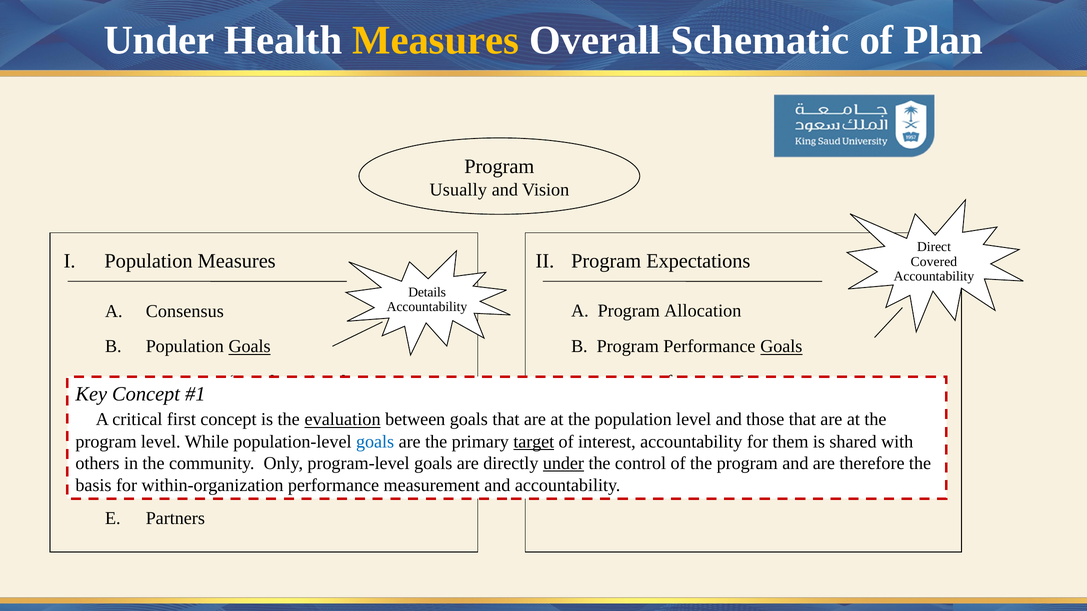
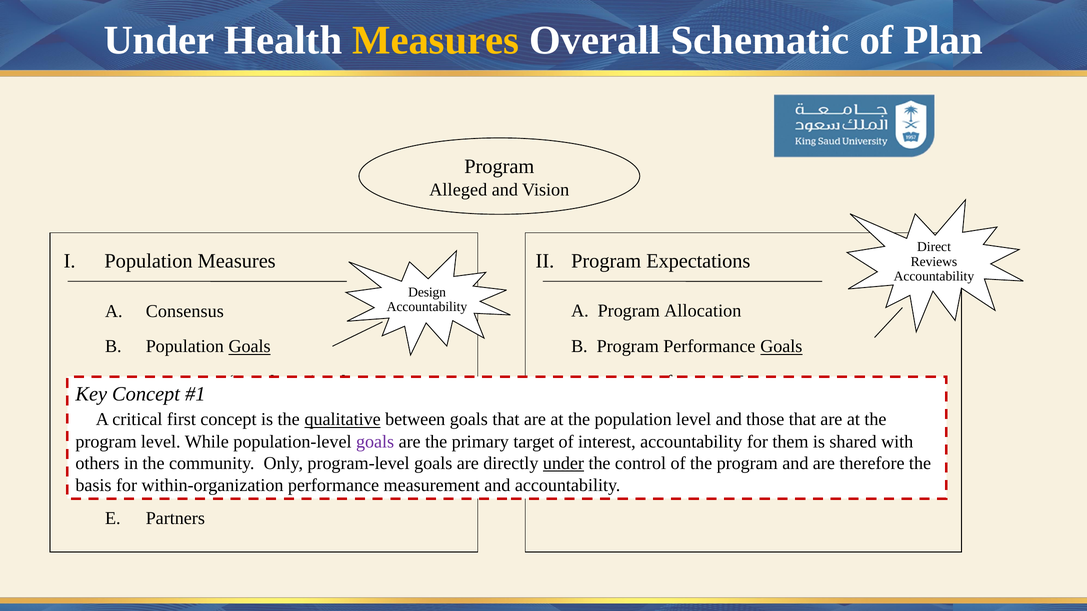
Usually: Usually -> Alleged
Covered: Covered -> Reviews
Details: Details -> Design
evaluation: evaluation -> qualitative
goals at (375, 442) colour: blue -> purple
target underline: present -> none
